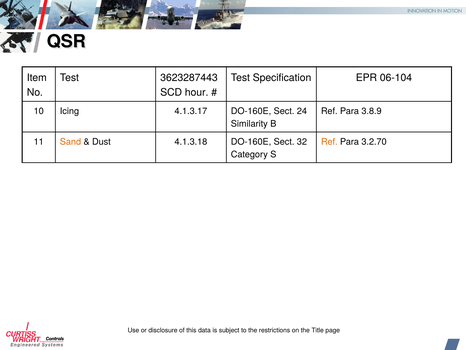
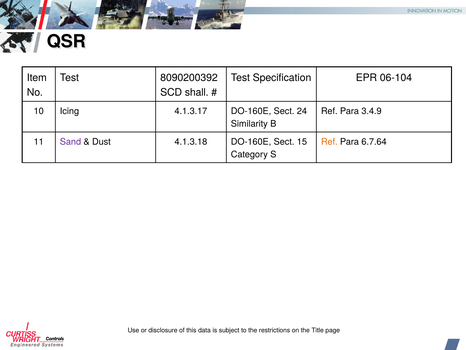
3623287443: 3623287443 -> 8090200392
hour: hour -> shall
3.8.9: 3.8.9 -> 3.4.9
Sand colour: orange -> purple
32: 32 -> 15
3.2.70: 3.2.70 -> 6.7.64
